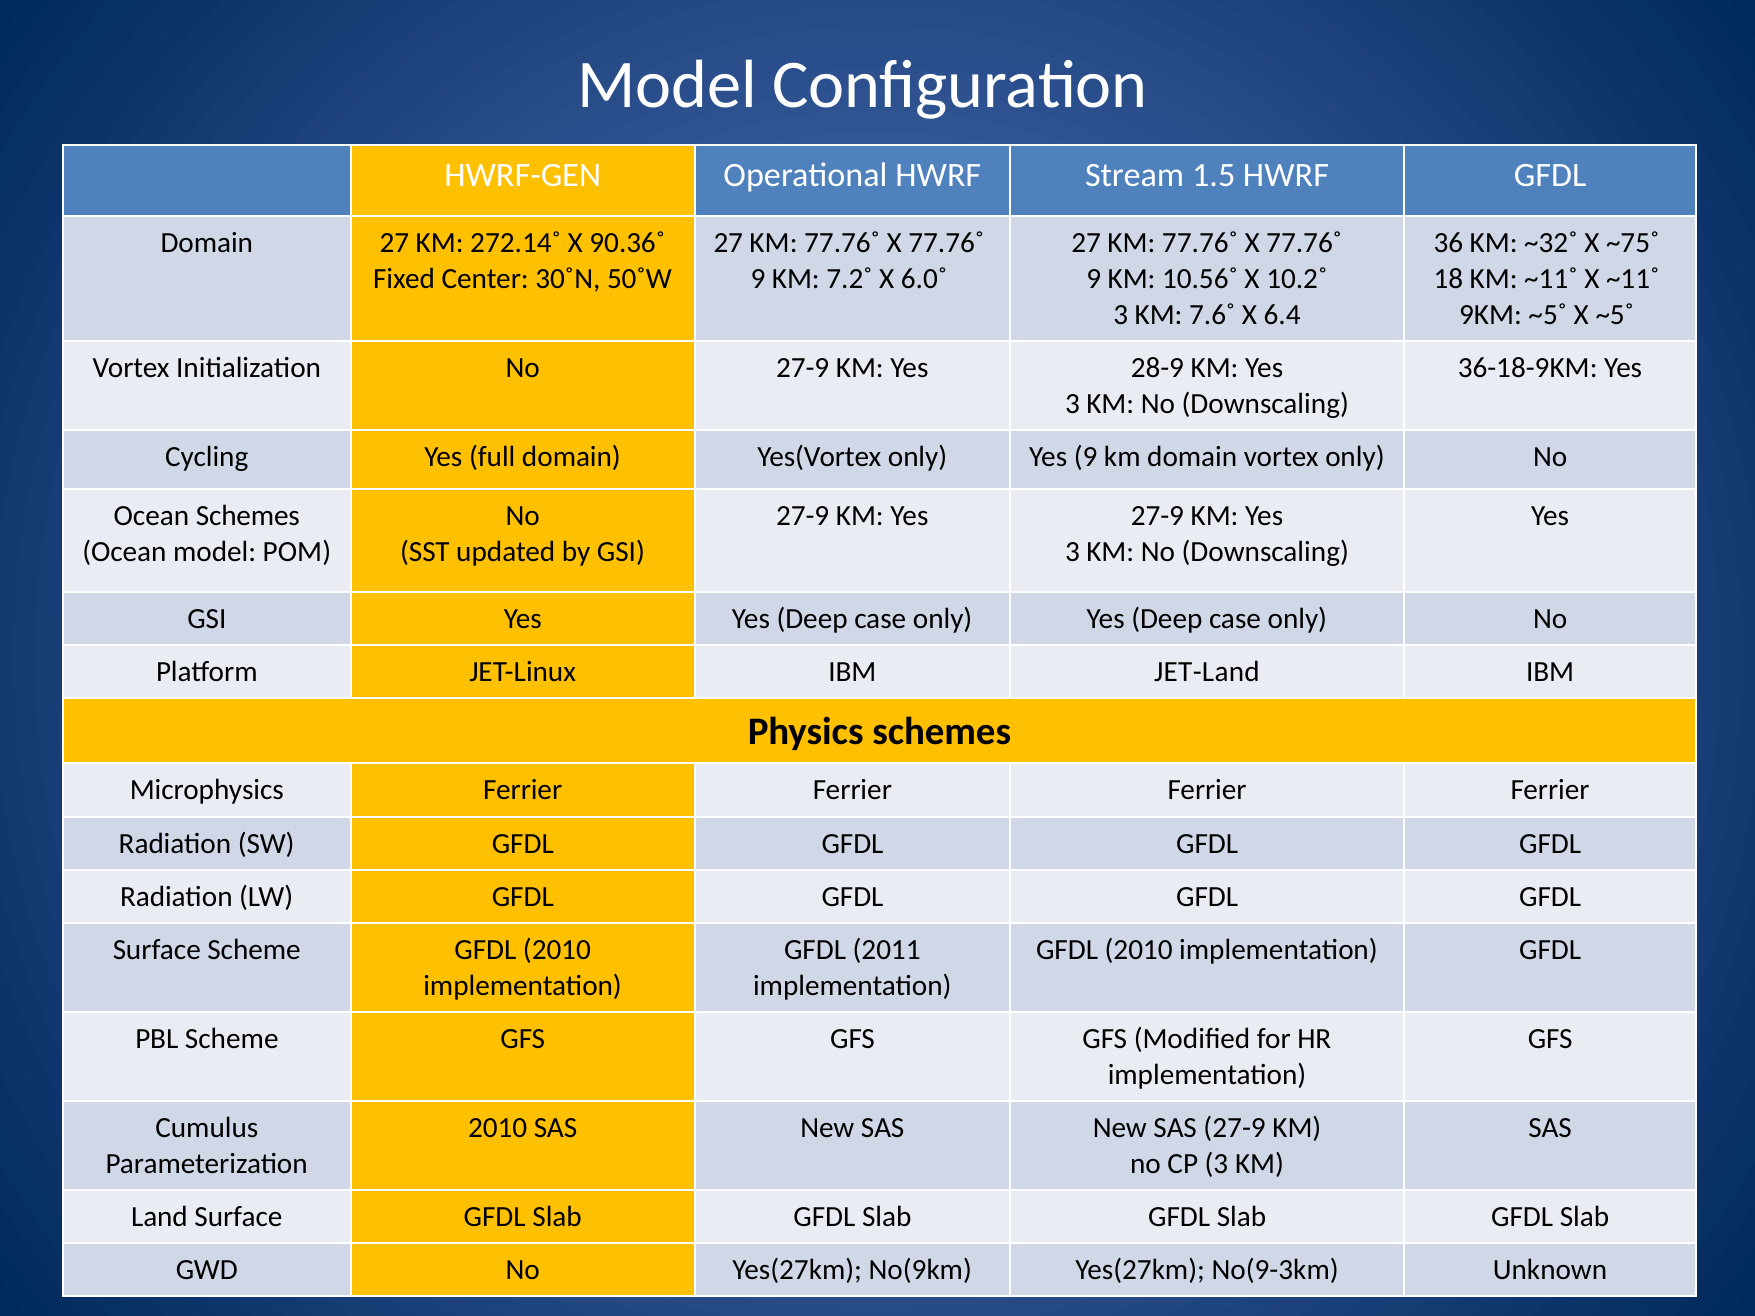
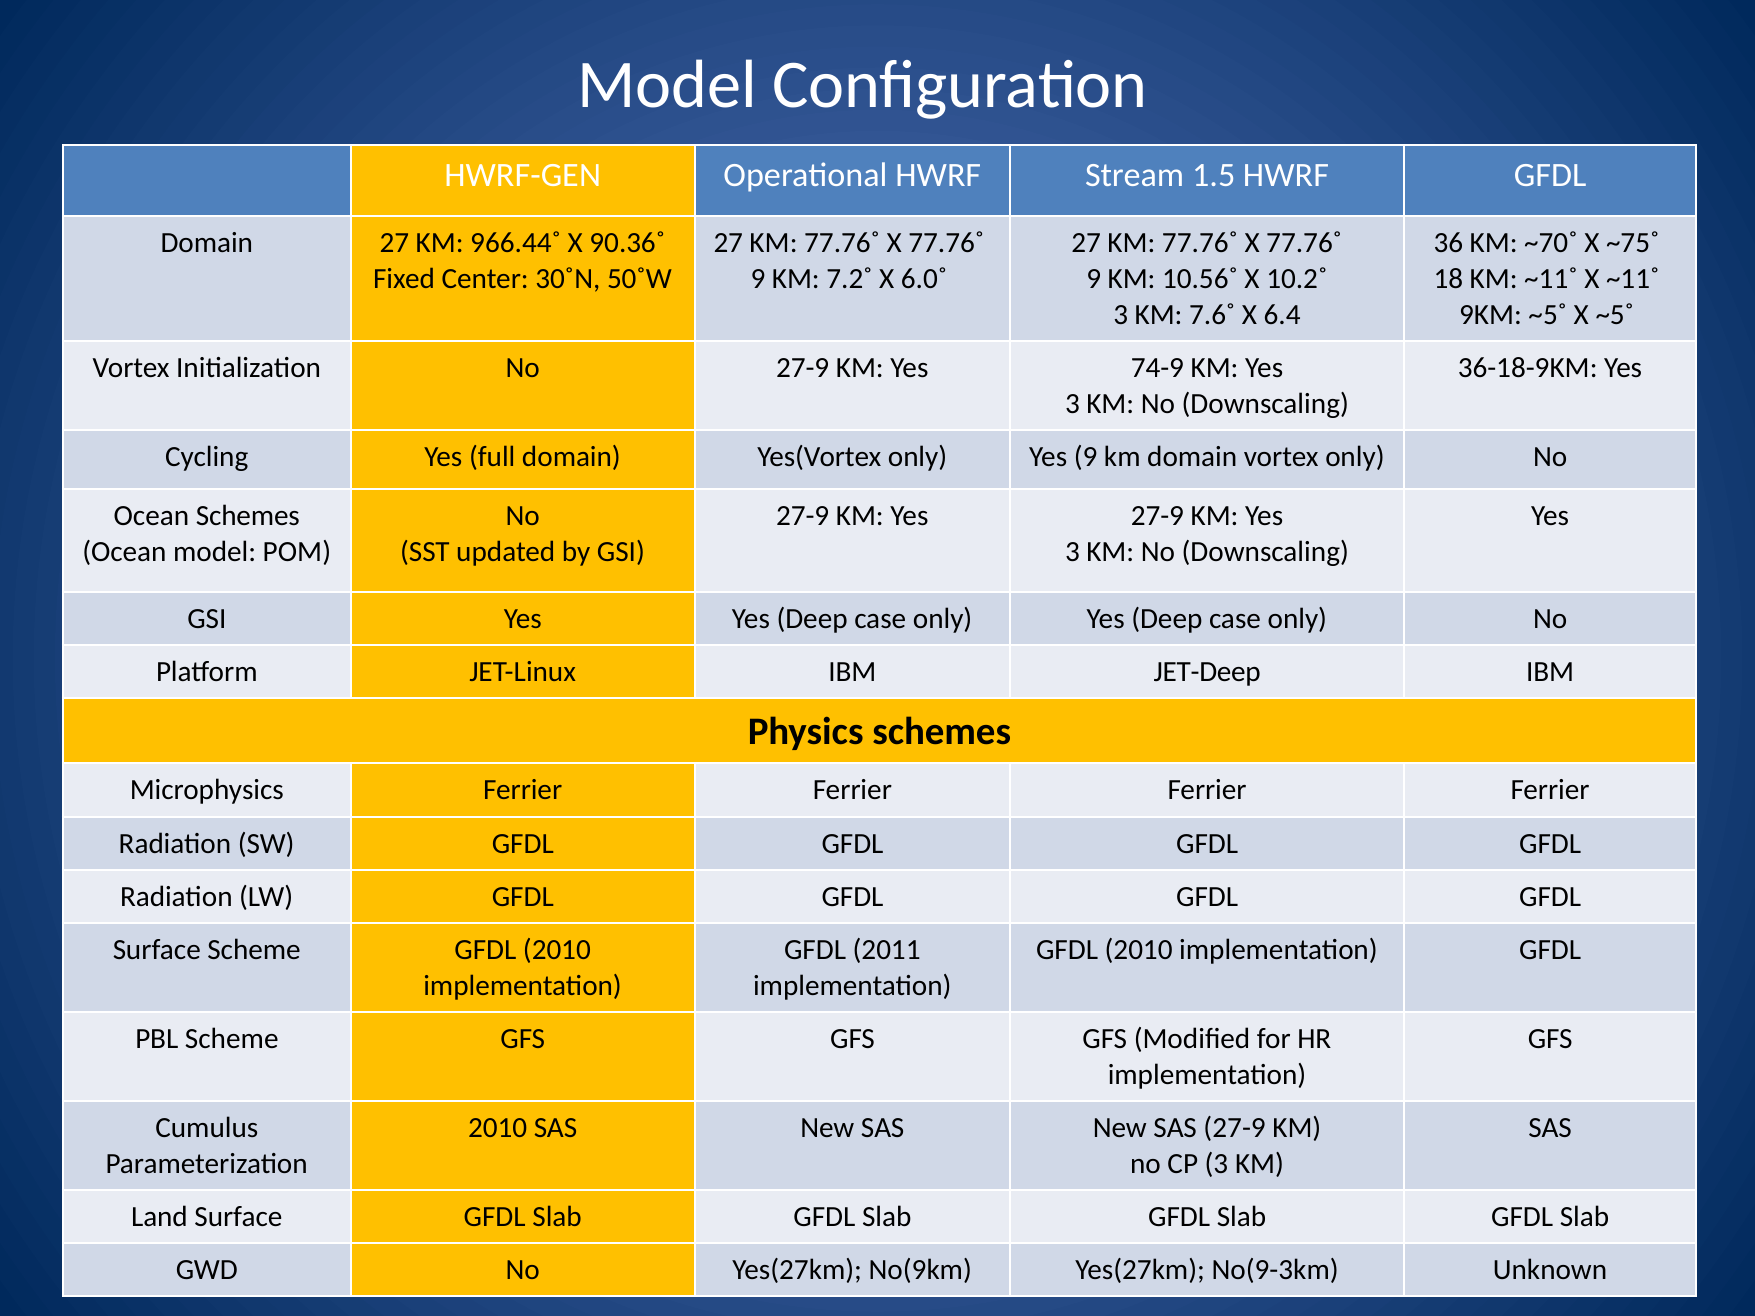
272.14˚: 272.14˚ -> 966.44˚
~32˚: ~32˚ -> ~70˚
28-9: 28-9 -> 74-9
JET-Land: JET-Land -> JET-Deep
